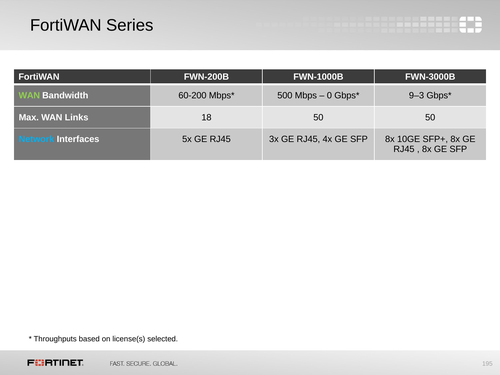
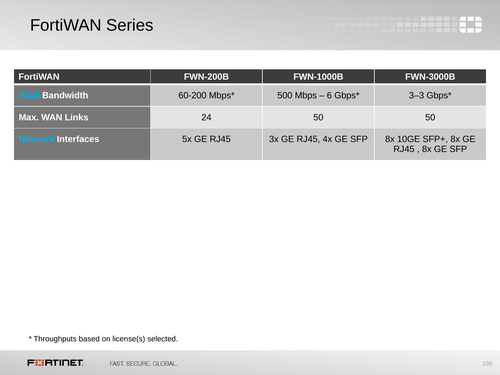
WAN at (29, 95) colour: light green -> light blue
0: 0 -> 6
9–3: 9–3 -> 3–3
18: 18 -> 24
